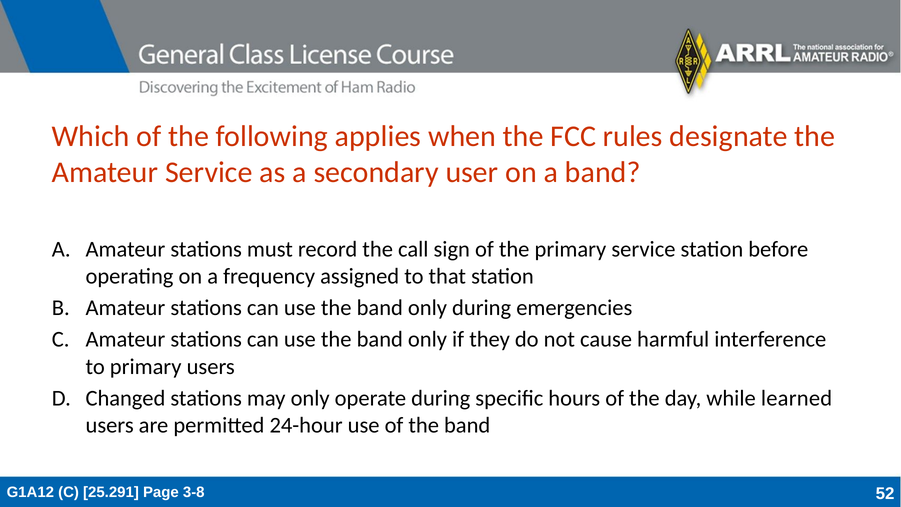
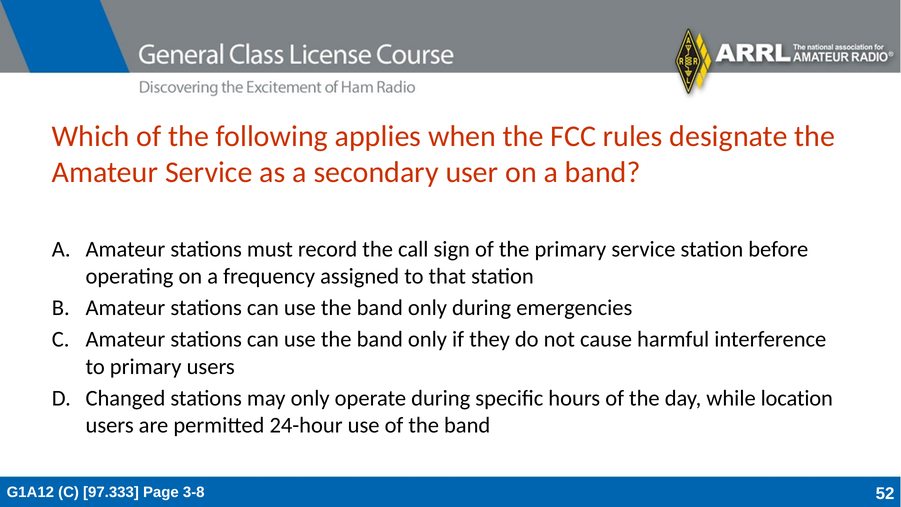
learned: learned -> location
25.291: 25.291 -> 97.333
